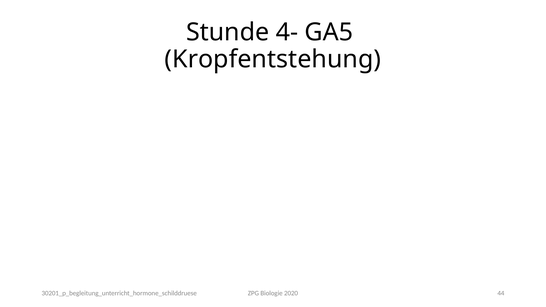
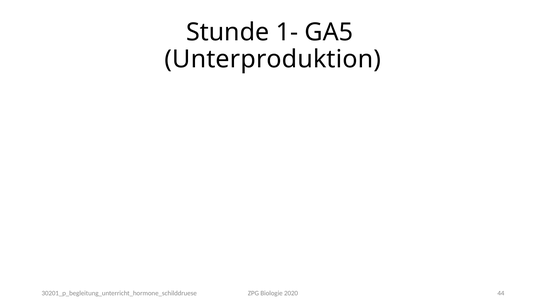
4-: 4- -> 1-
Kropfentstehung: Kropfentstehung -> Unterproduktion
